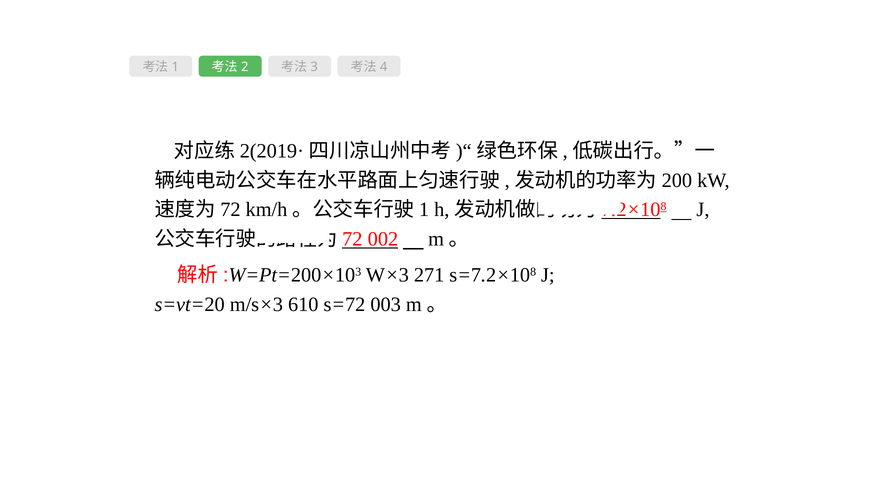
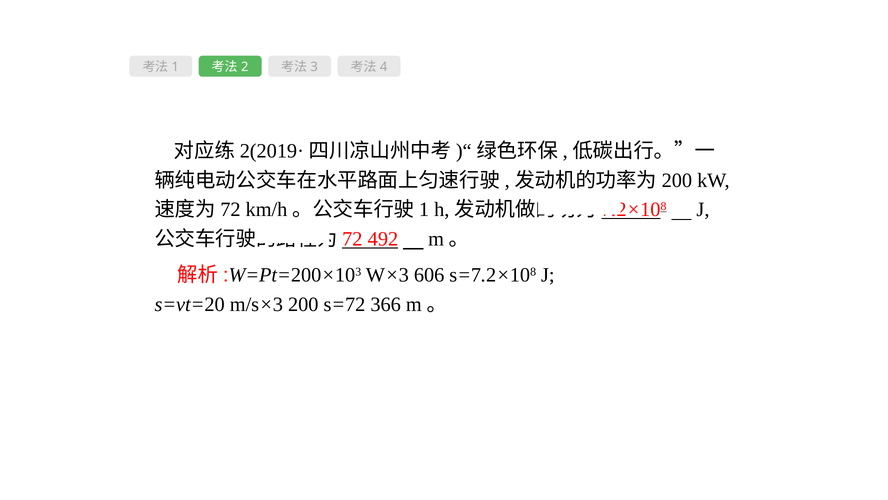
002: 002 -> 492
271: 271 -> 606
610: 610 -> 200
003: 003 -> 366
